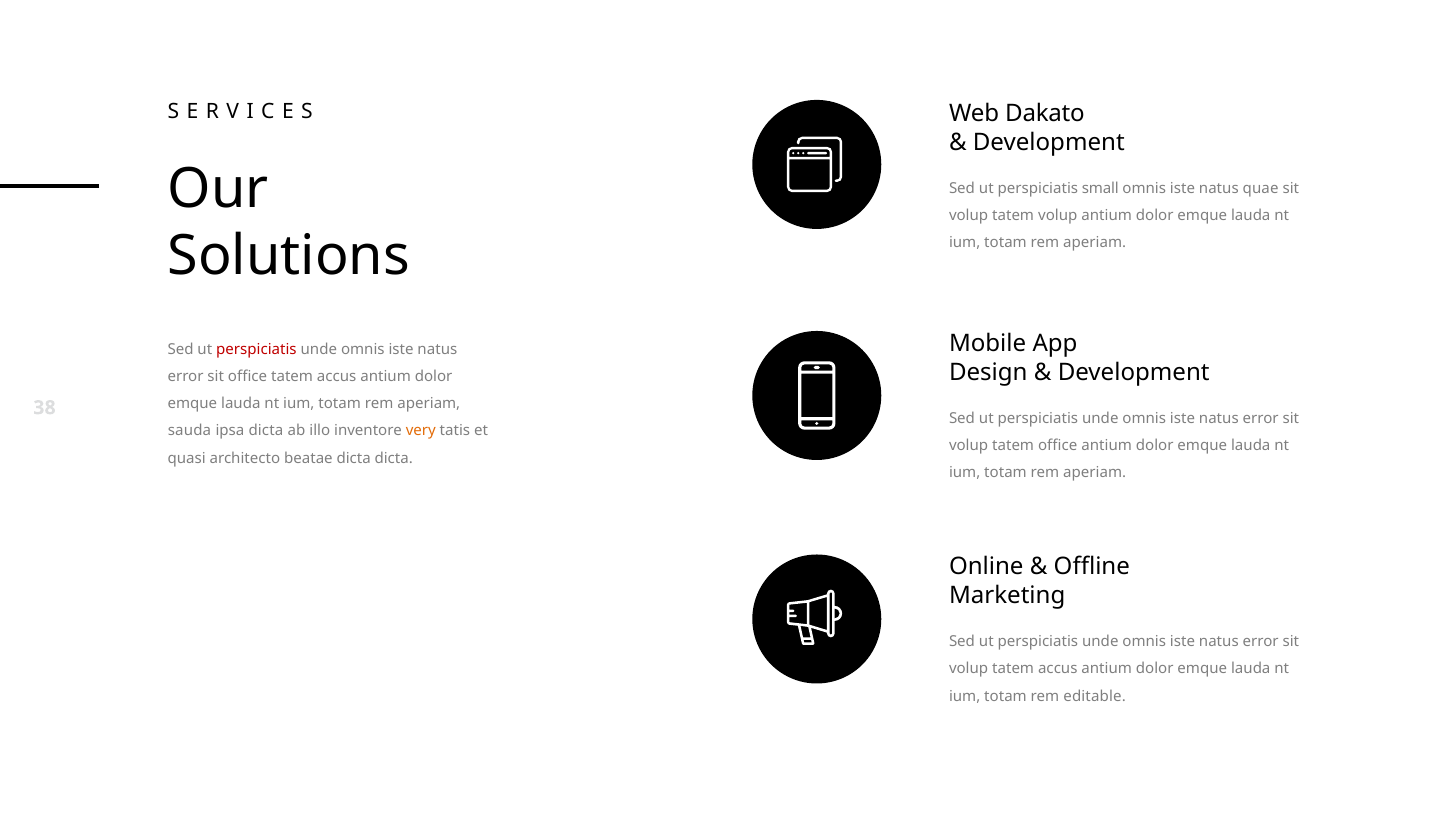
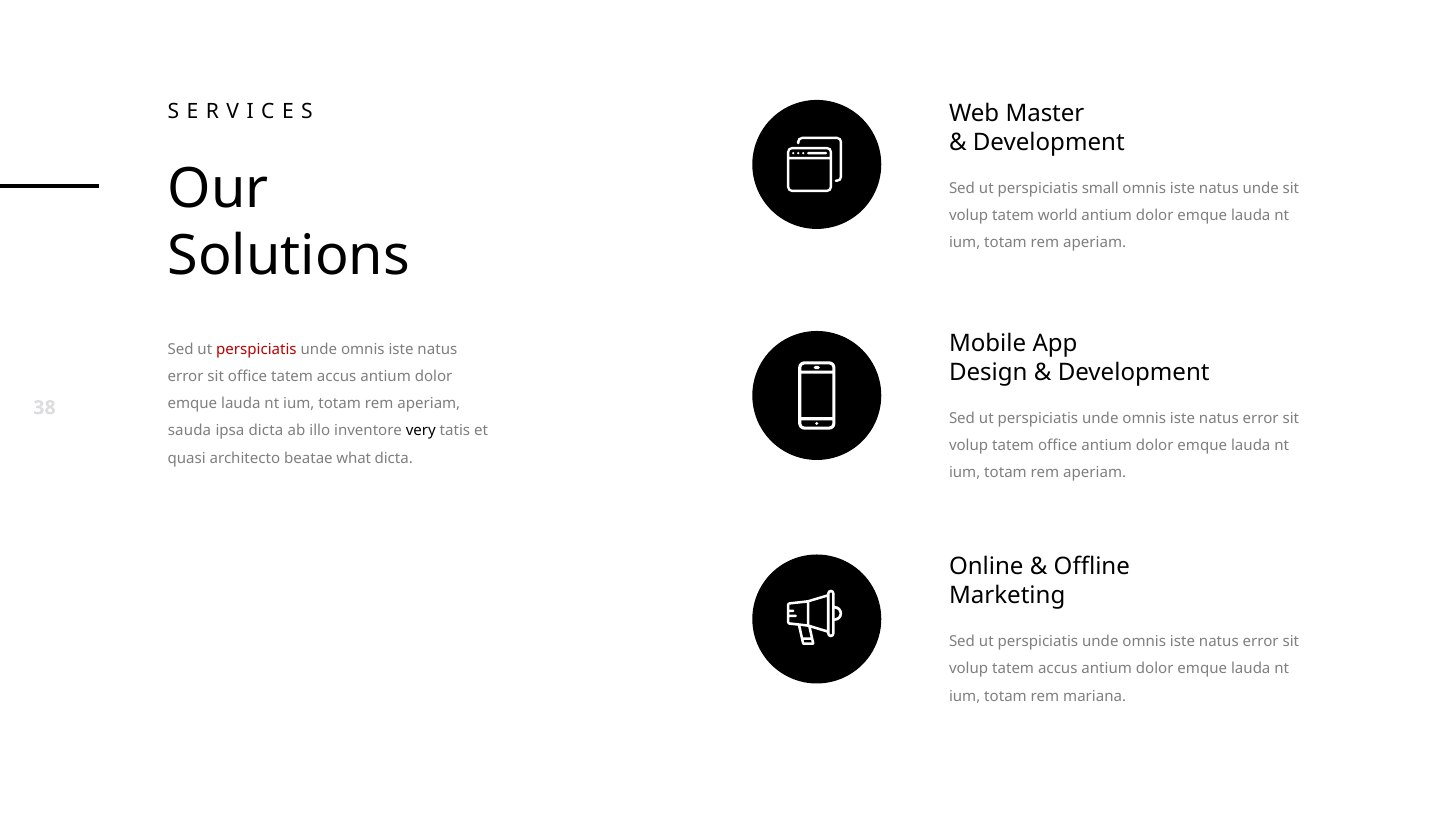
Dakato: Dakato -> Master
natus quae: quae -> unde
tatem volup: volup -> world
very colour: orange -> black
beatae dicta: dicta -> what
editable: editable -> mariana
